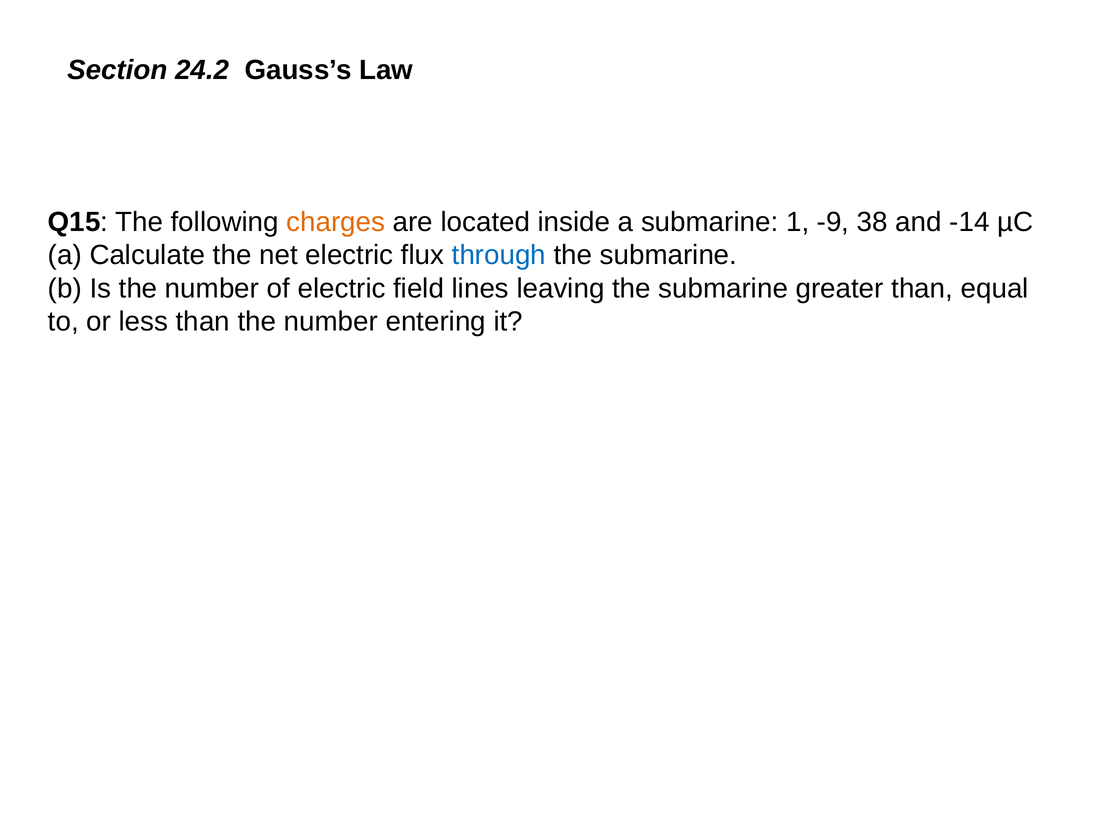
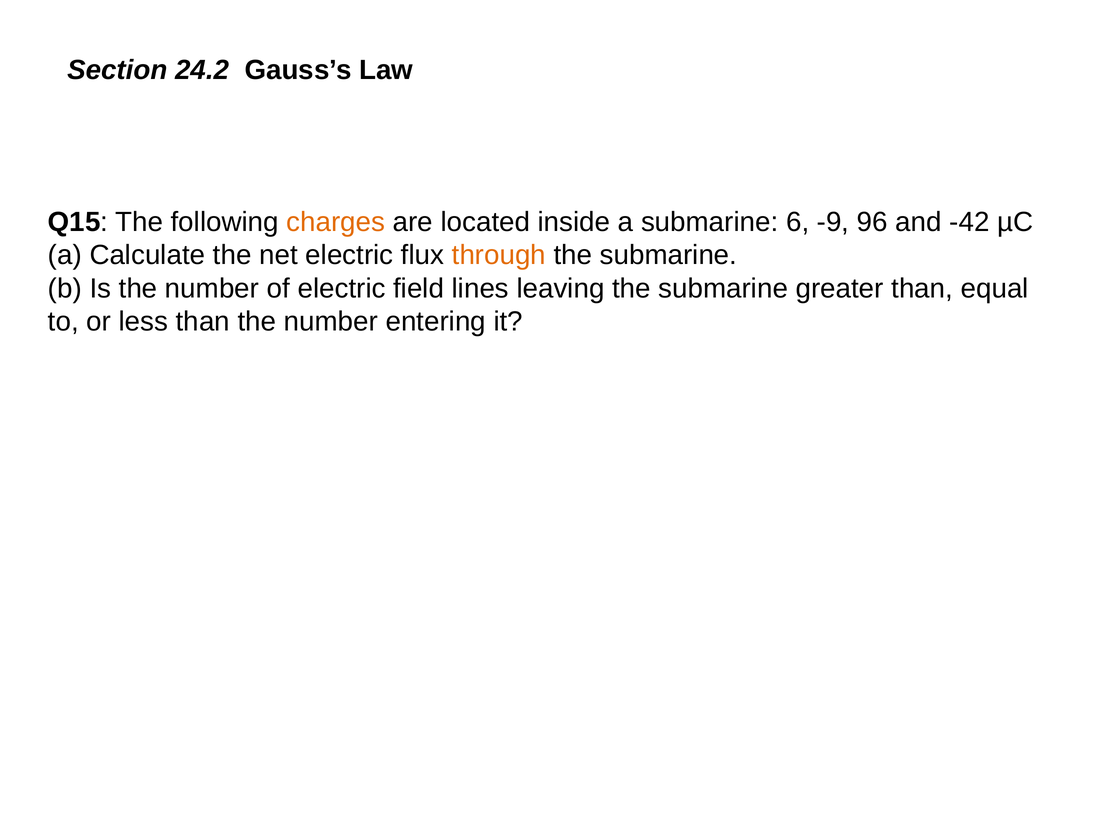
1: 1 -> 6
38: 38 -> 96
-14: -14 -> -42
through colour: blue -> orange
